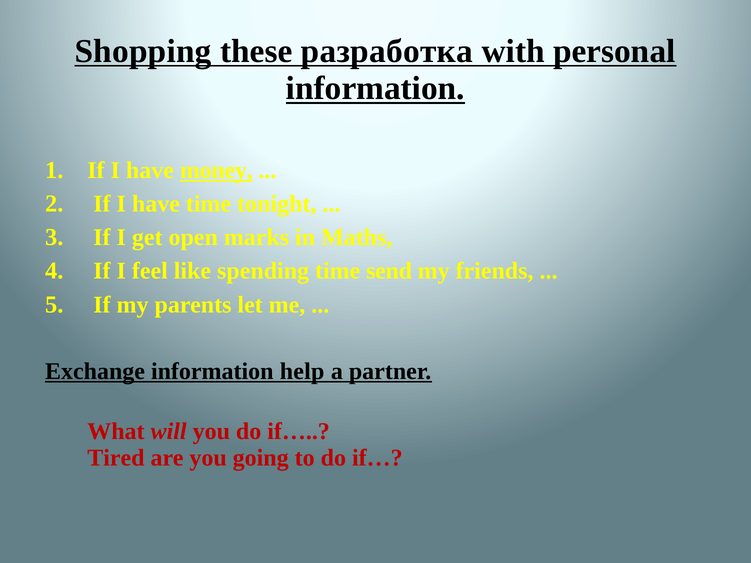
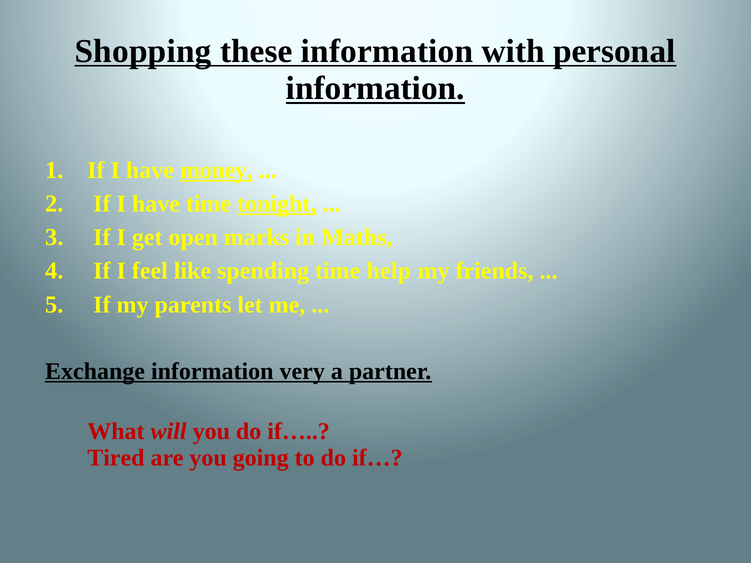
these разработка: разработка -> information
tonight underline: none -> present
send: send -> help
help: help -> very
